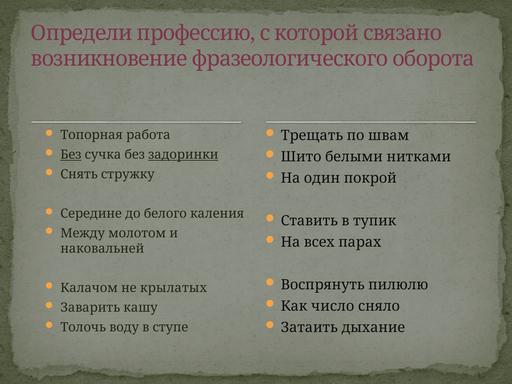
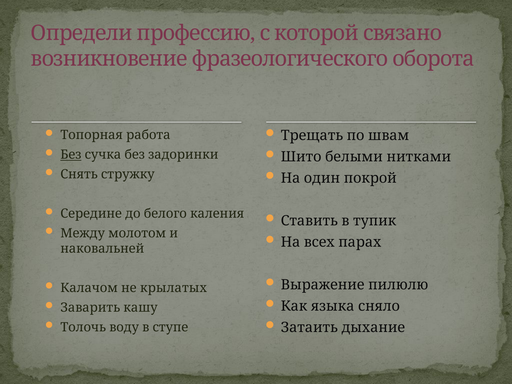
задоринки underline: present -> none
Воспрянуть: Воспрянуть -> Выражение
число: число -> языка
